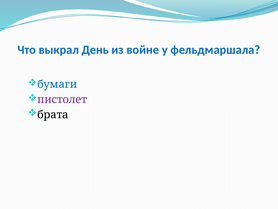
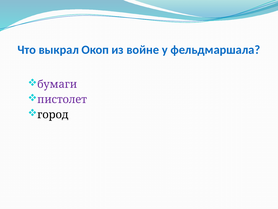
День: День -> Окоп
бумаги colour: blue -> purple
брата: брата -> город
